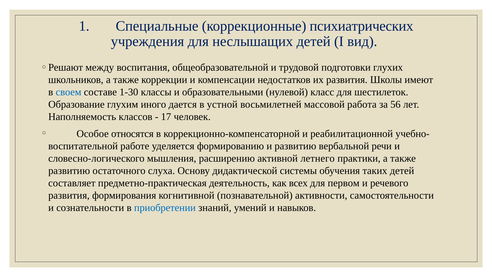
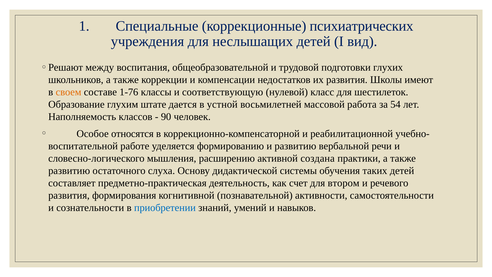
своем colour: blue -> orange
1-30: 1-30 -> 1-76
образовательными: образовательными -> соответствующую
иного: иного -> штате
56: 56 -> 54
17: 17 -> 90
летнего: летнего -> создана
всех: всех -> счет
первом: первом -> втором
